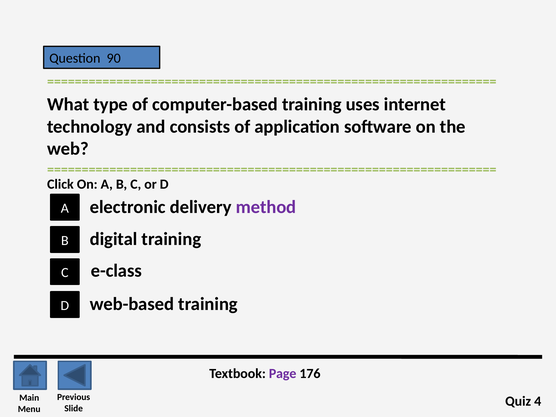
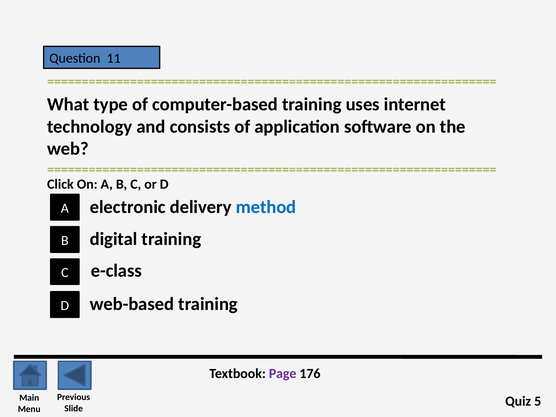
90: 90 -> 11
method colour: purple -> blue
4: 4 -> 5
